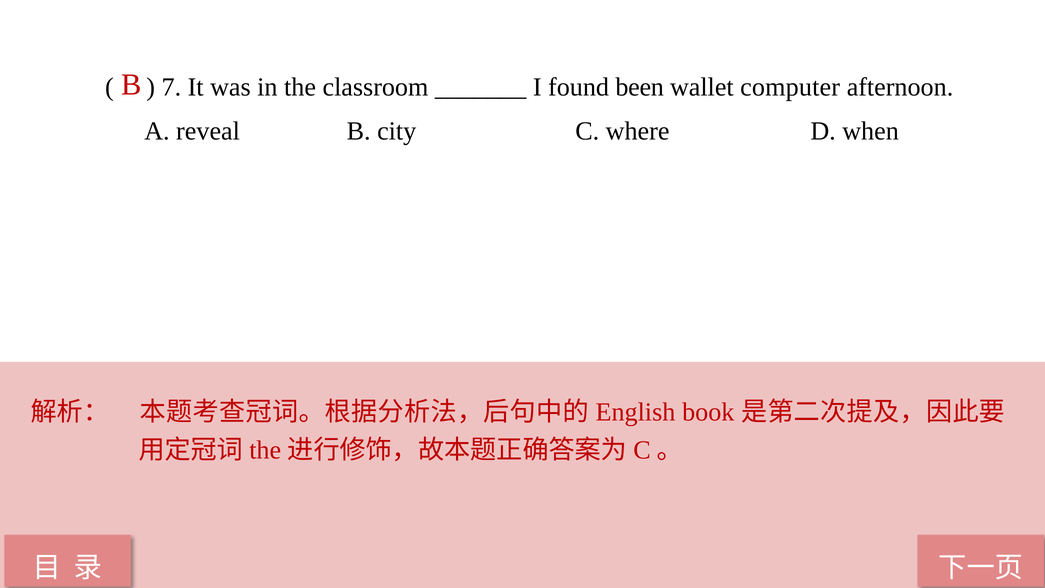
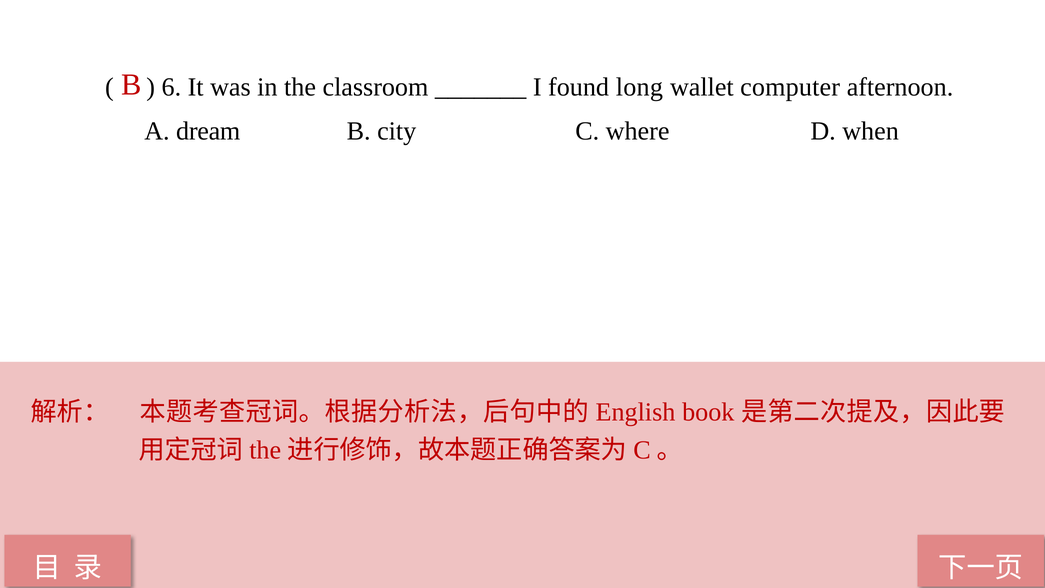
7: 7 -> 6
been: been -> long
reveal: reveal -> dream
